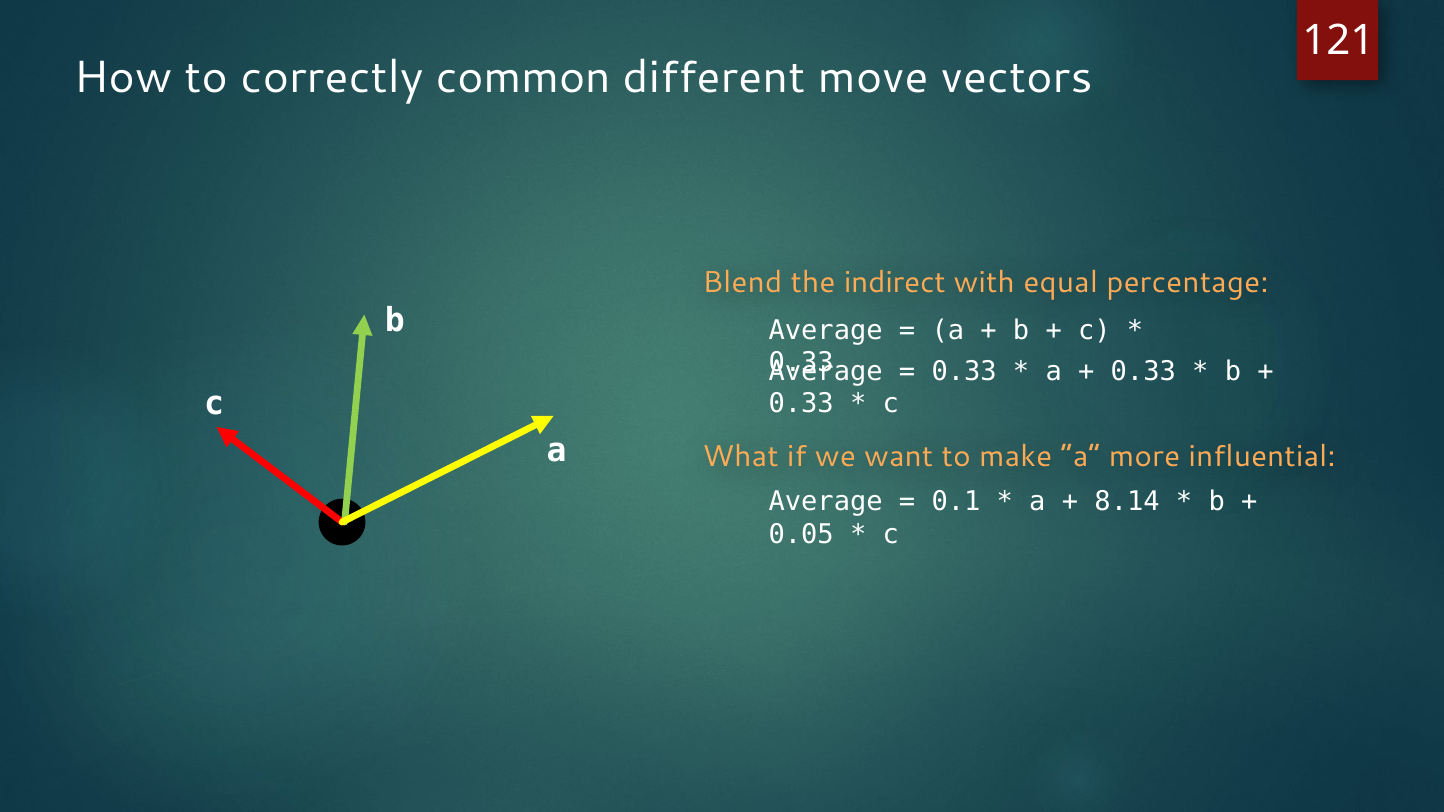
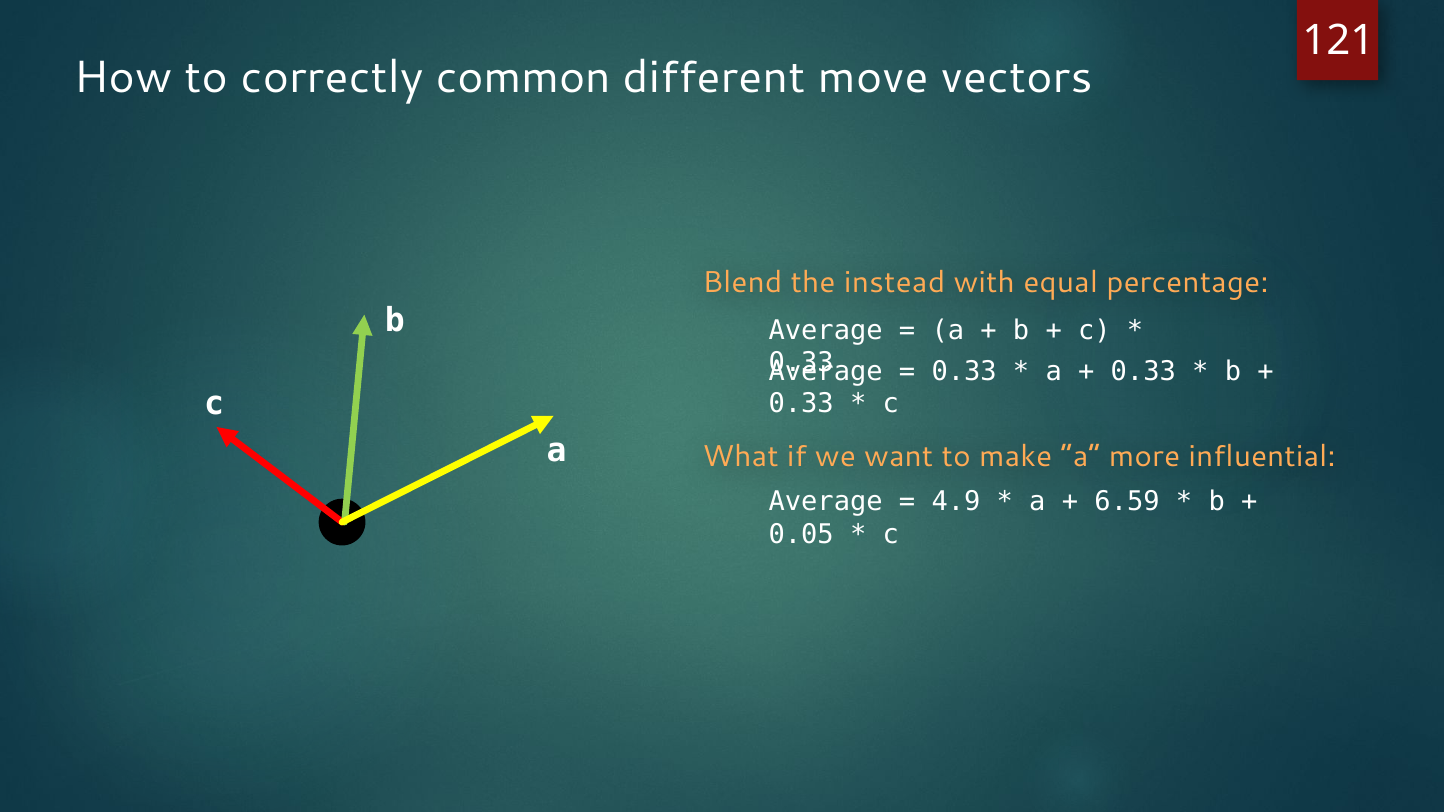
indirect: indirect -> instead
0.1: 0.1 -> 4.9
8.14: 8.14 -> 6.59
